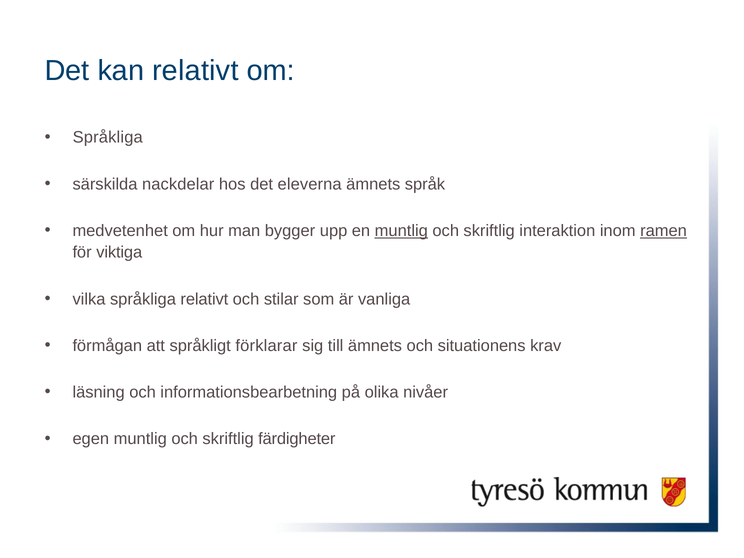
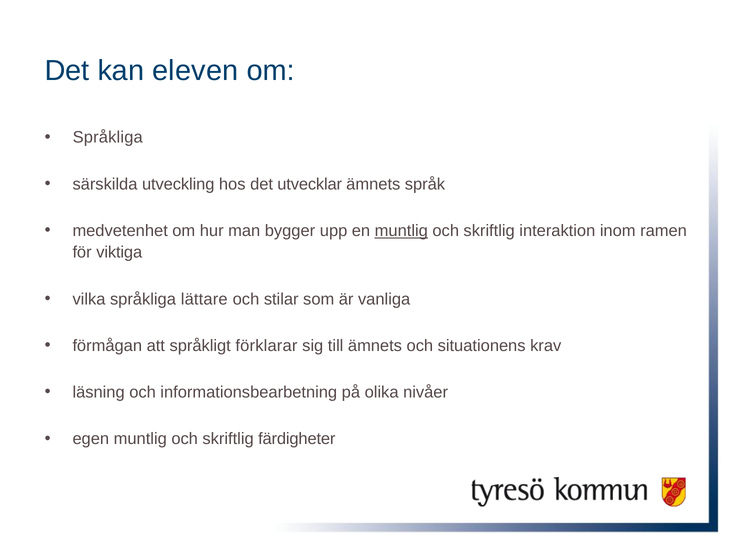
kan relativt: relativt -> eleven
nackdelar: nackdelar -> utveckling
eleverna: eleverna -> utvecklar
ramen underline: present -> none
språkliga relativt: relativt -> lättare
